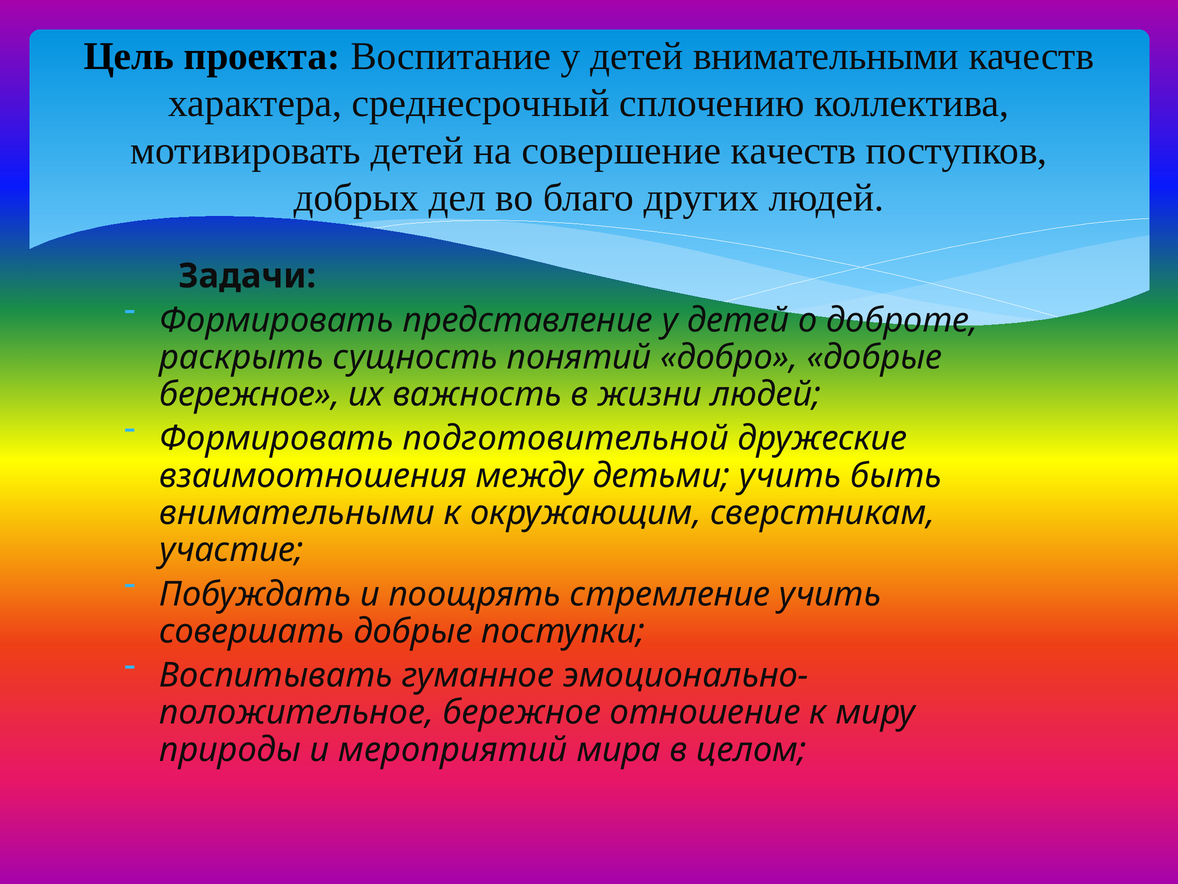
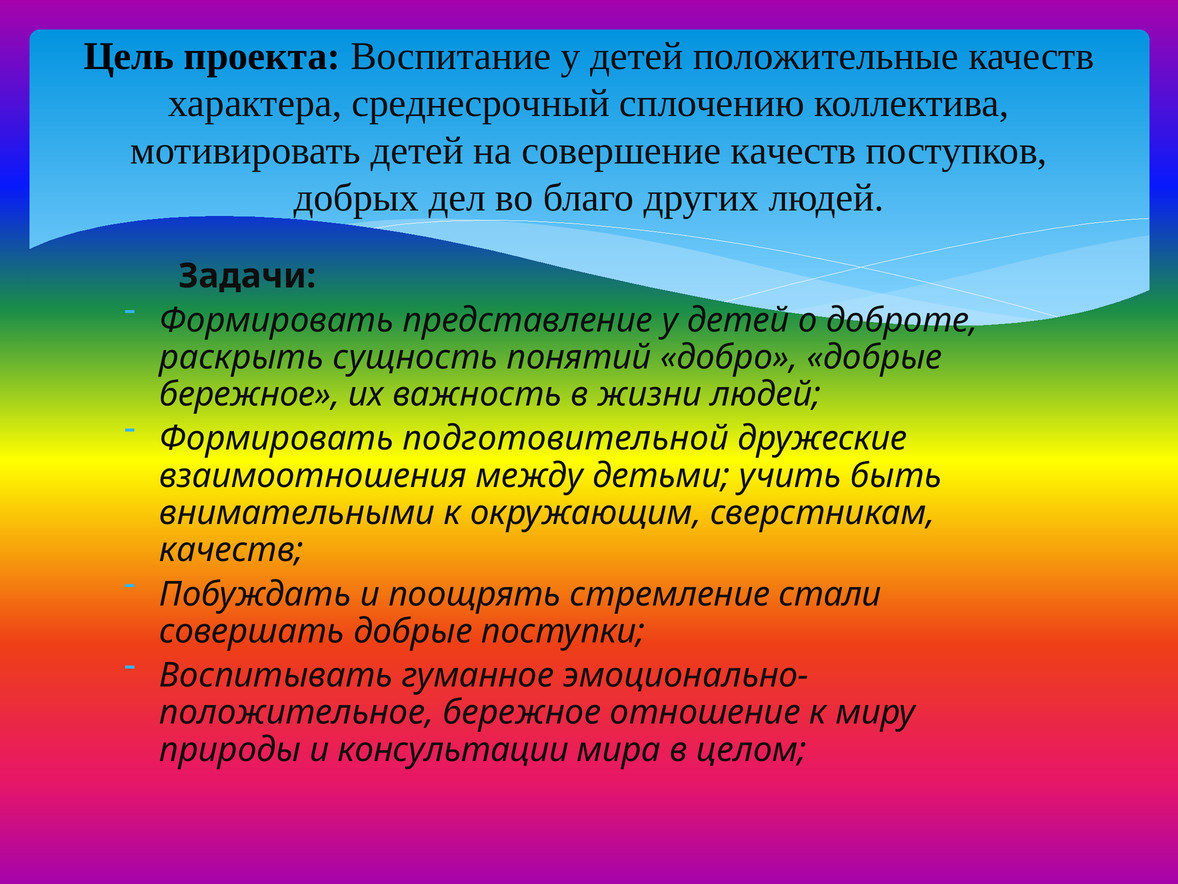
детей внимательными: внимательными -> положительные
участие at (232, 550): участие -> качеств
стремление учить: учить -> стали
мероприятий: мероприятий -> консультации
